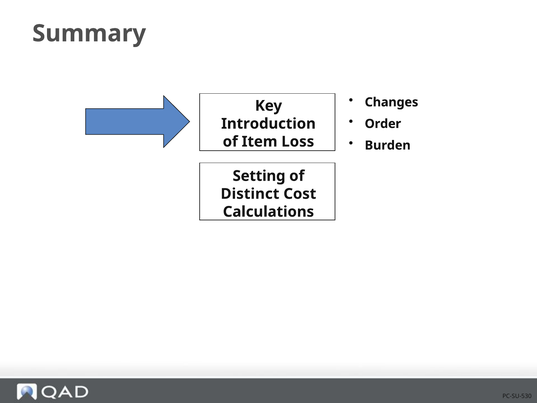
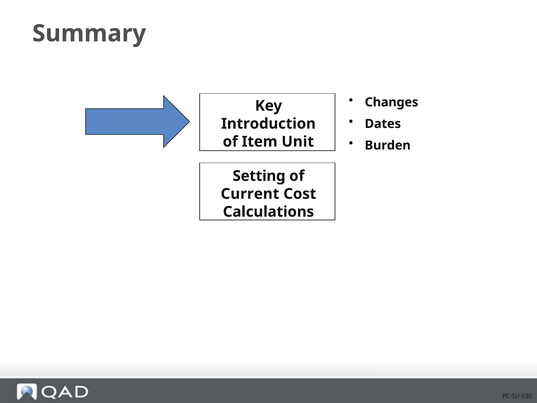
Order: Order -> Dates
Loss: Loss -> Unit
Distinct: Distinct -> Current
